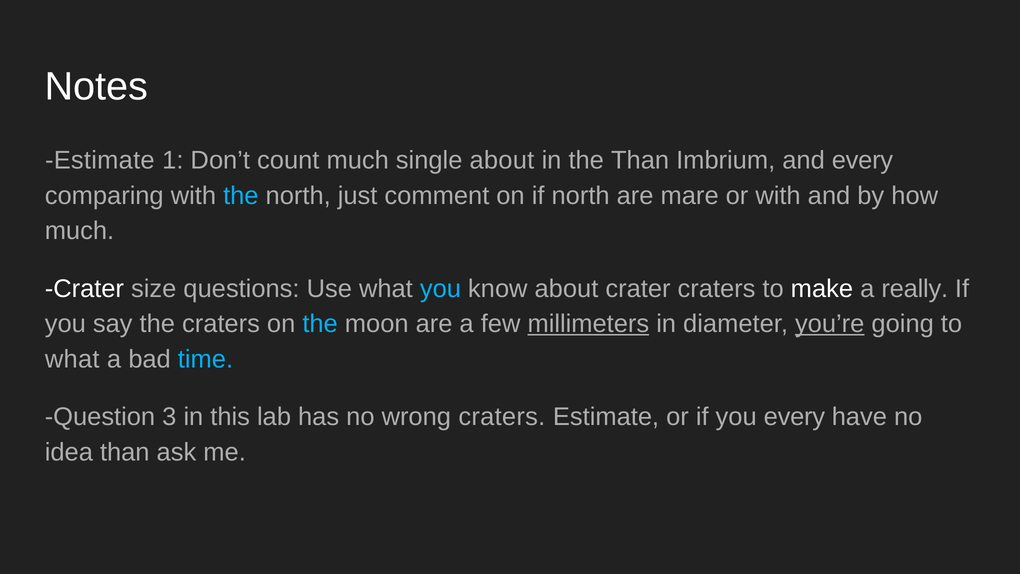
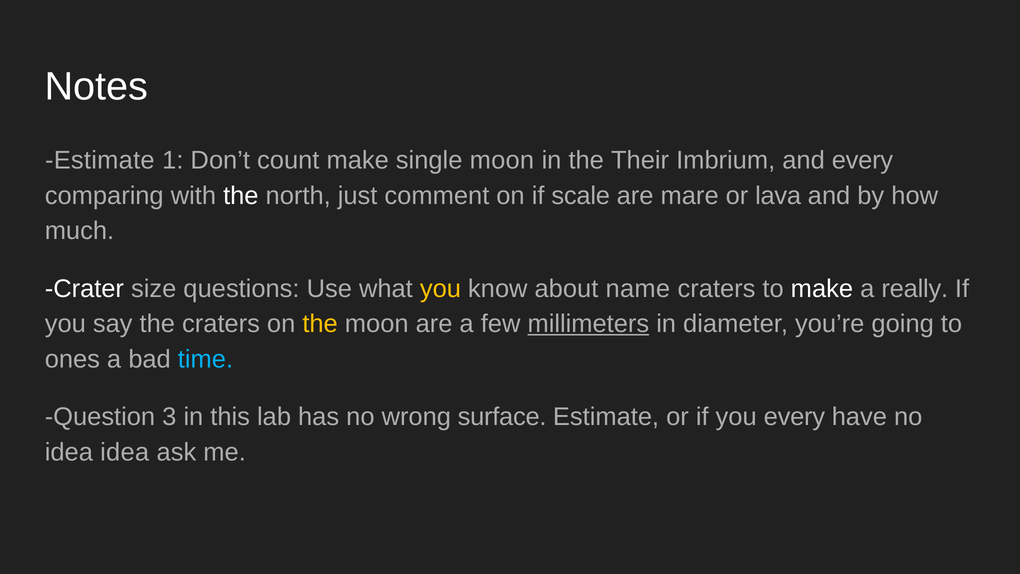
count much: much -> make
single about: about -> moon
the Than: Than -> Their
the at (241, 196) colour: light blue -> white
if north: north -> scale
or with: with -> lava
you at (440, 289) colour: light blue -> yellow
about crater: crater -> name
the at (320, 324) colour: light blue -> yellow
you’re underline: present -> none
what at (72, 359): what -> ones
wrong craters: craters -> surface
idea than: than -> idea
